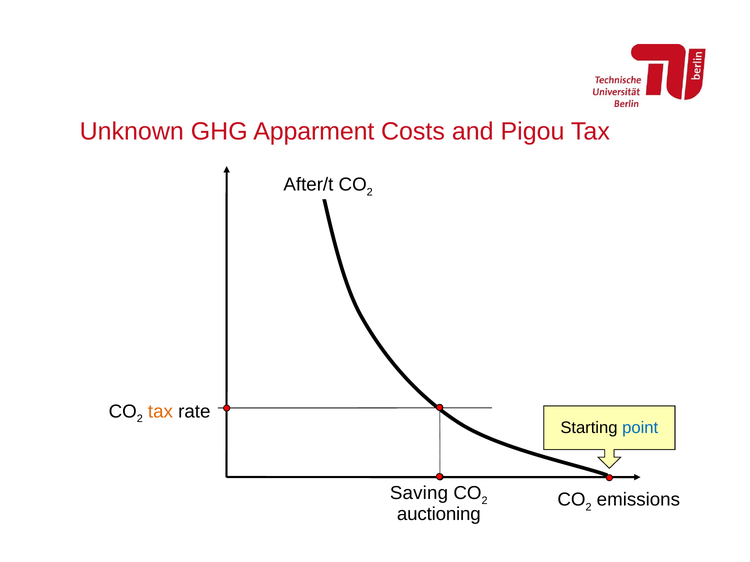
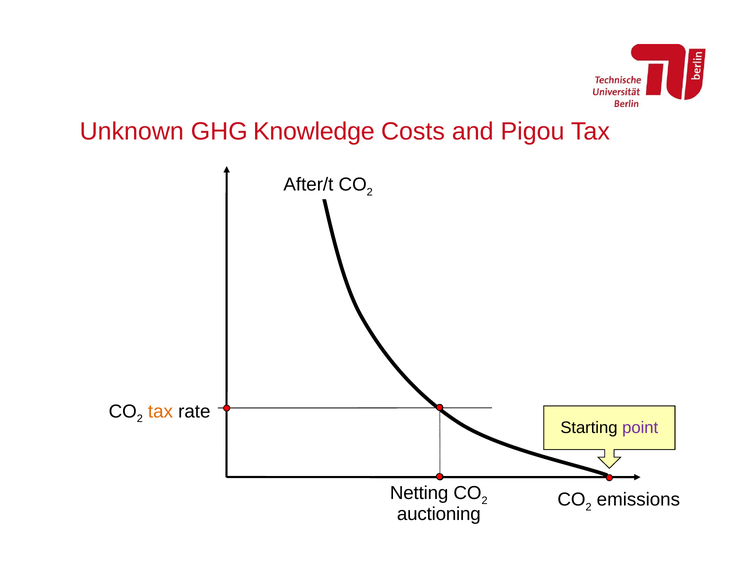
Apparment: Apparment -> Knowledge
point colour: blue -> purple
Saving: Saving -> Netting
